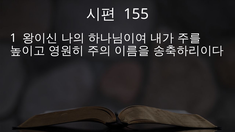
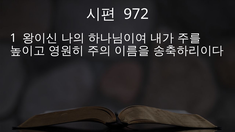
155: 155 -> 972
